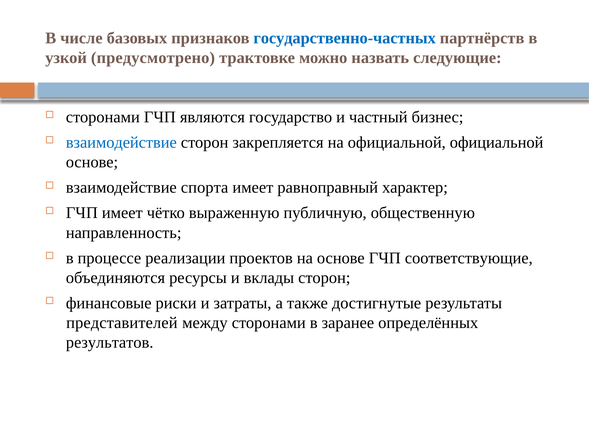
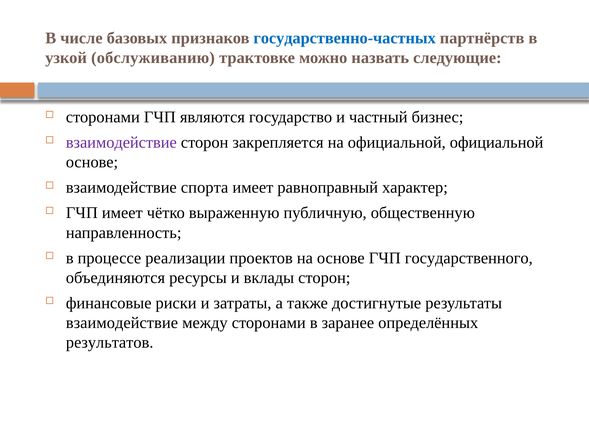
предусмотрено: предусмотрено -> обслуживанию
взаимодействие at (121, 142) colour: blue -> purple
соответствующие: соответствующие -> государственного
представителей at (122, 323): представителей -> взаимодействие
